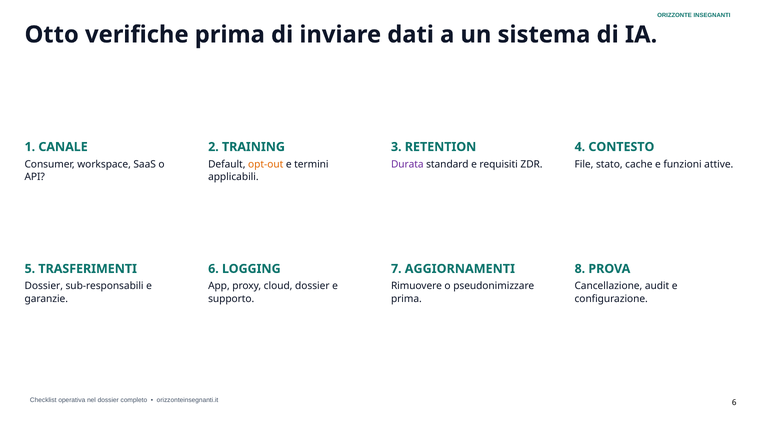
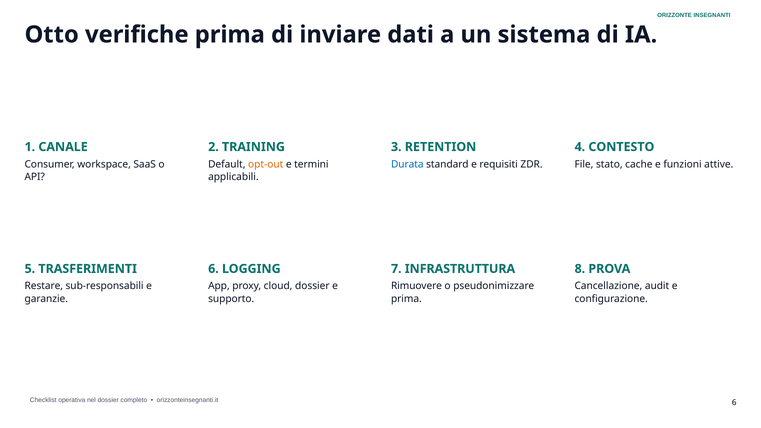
Durata colour: purple -> blue
AGGIORNAMENTI: AGGIORNAMENTI -> INFRASTRUTTURA
Dossier at (44, 286): Dossier -> Restare
